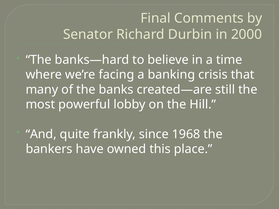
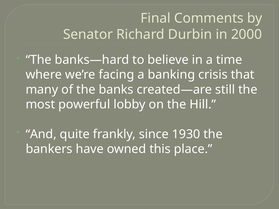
1968: 1968 -> 1930
